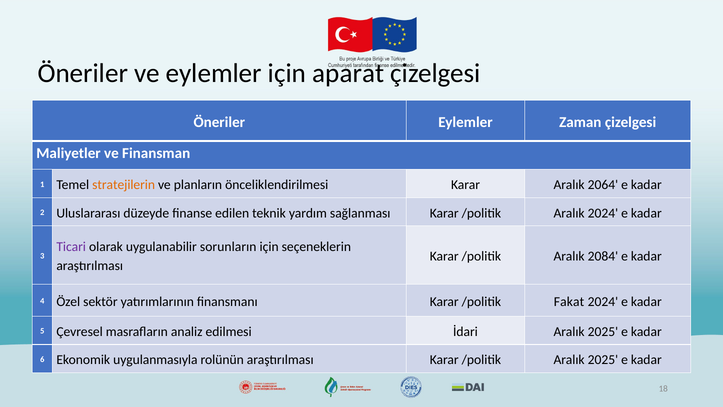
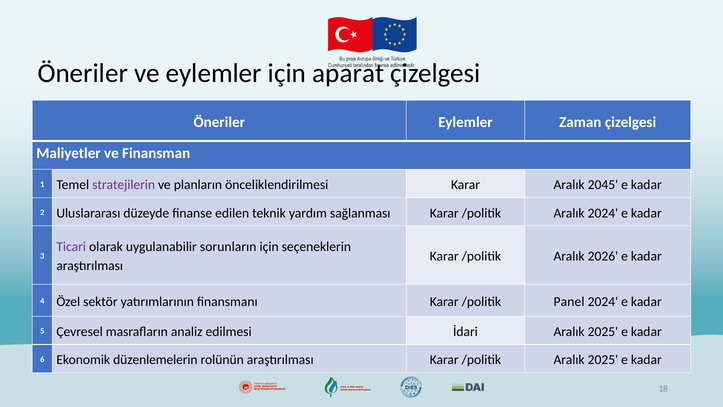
stratejilerin colour: orange -> purple
2064: 2064 -> 2045
2084: 2084 -> 2026
Fakat: Fakat -> Panel
uygulanmasıyla: uygulanmasıyla -> düzenlemelerin
